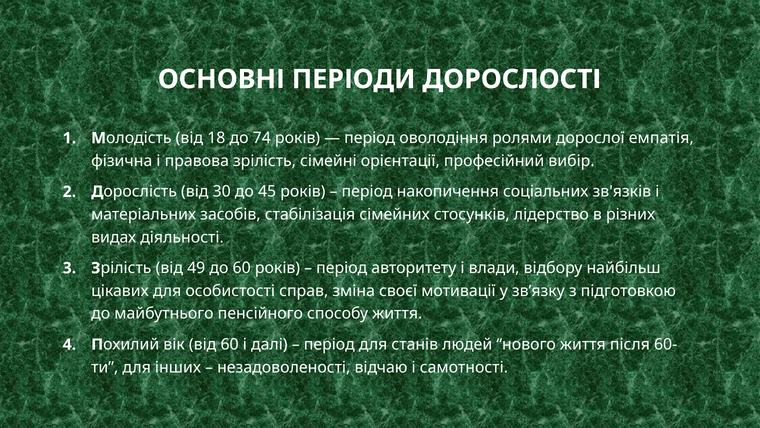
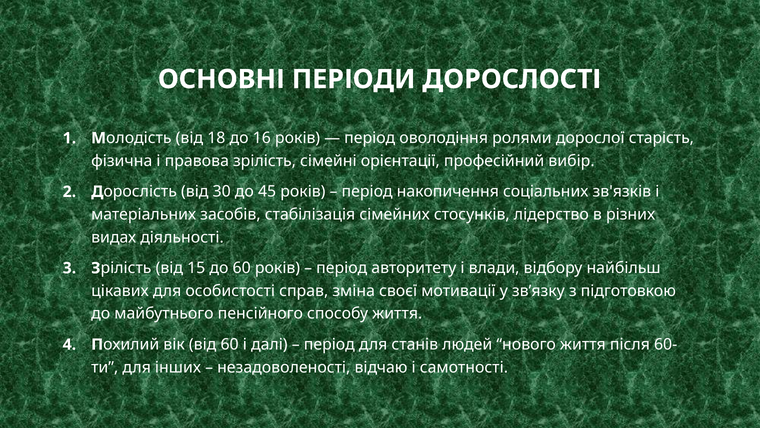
74: 74 -> 16
емпатія: емпатія -> старість
49: 49 -> 15
